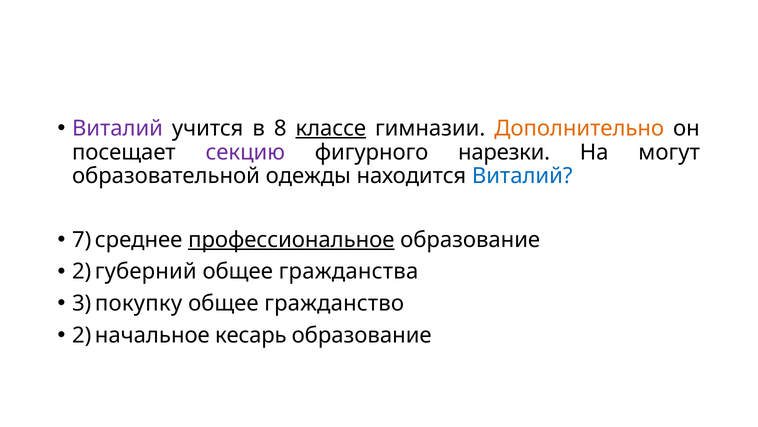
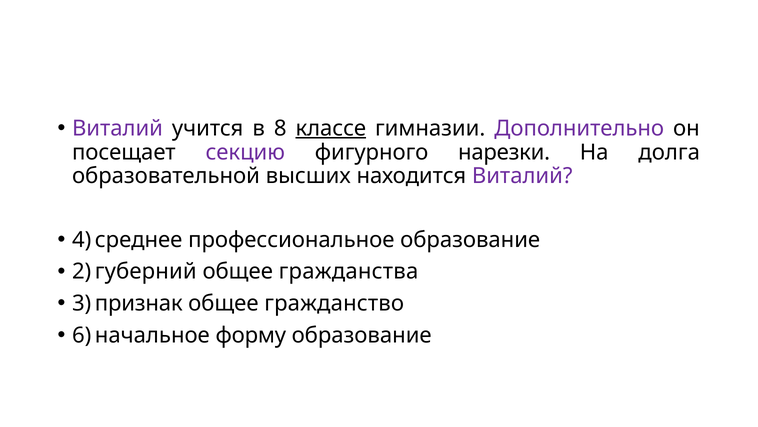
Дополнительно colour: orange -> purple
могут: могут -> долга
одежды: одежды -> высших
Виталий at (522, 176) colour: blue -> purple
7: 7 -> 4
профессиональное underline: present -> none
покупку: покупку -> признак
2 at (82, 335): 2 -> 6
кесарь: кесарь -> форму
